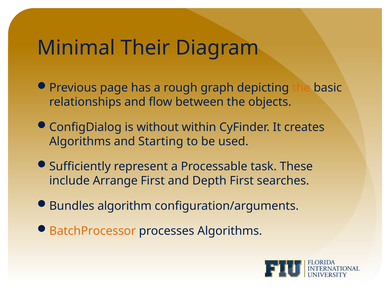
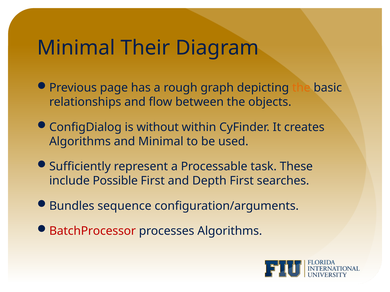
and Starting: Starting -> Minimal
Arrange: Arrange -> Possible
algorithm: algorithm -> sequence
BatchProcessor colour: orange -> red
